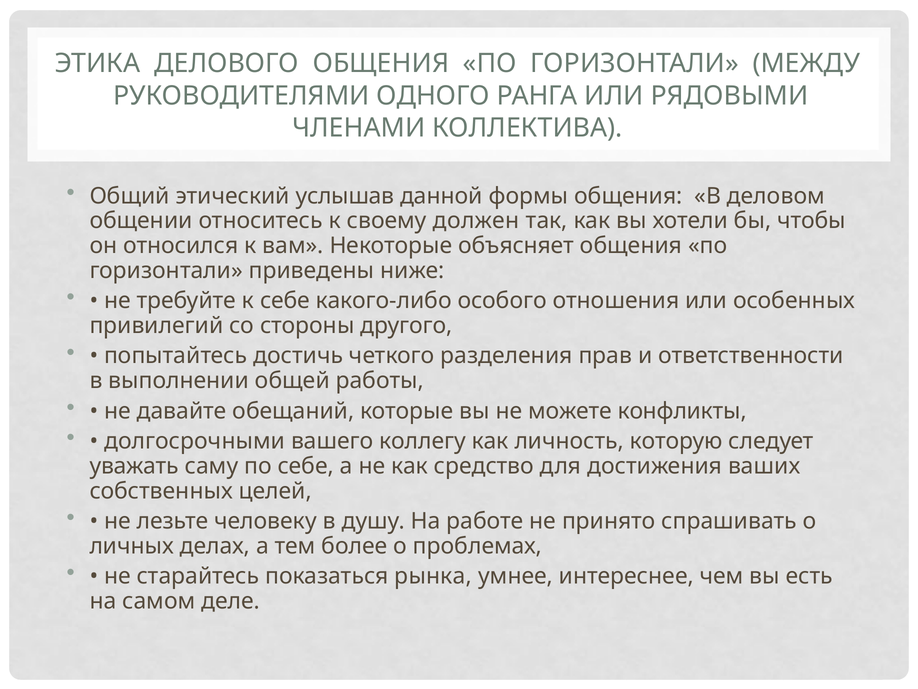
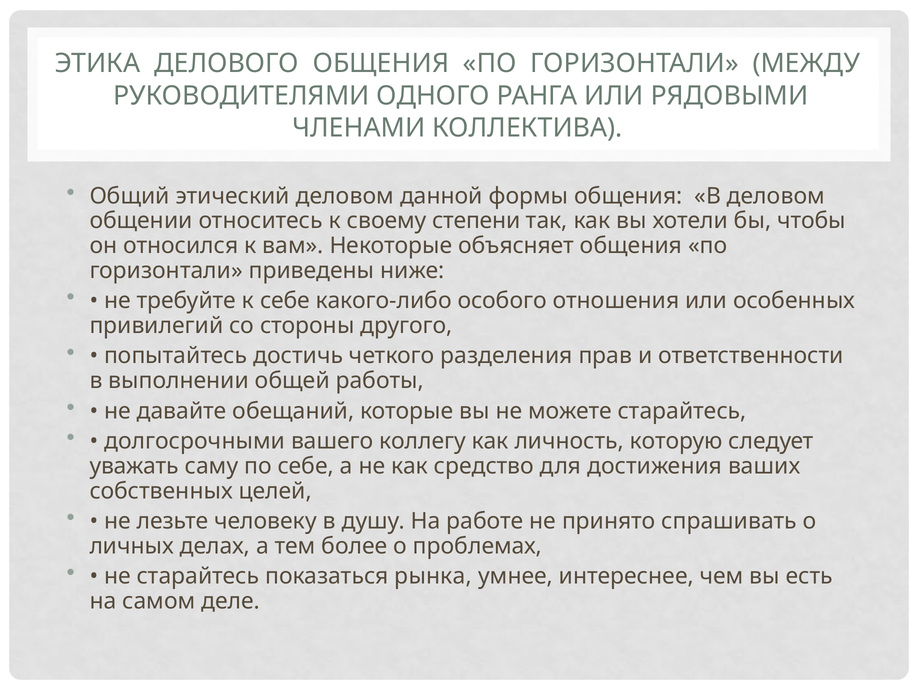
этический услышав: услышав -> деловом
должен: должен -> степени
можете конфликты: конфликты -> старайтесь
